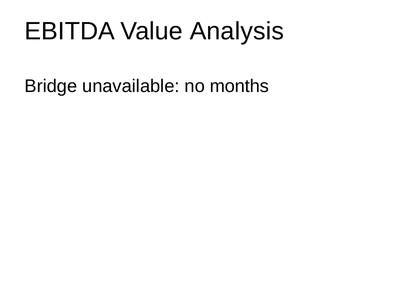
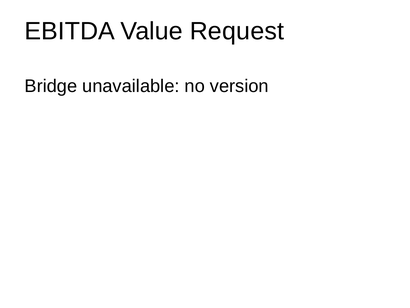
Analysis: Analysis -> Request
months: months -> version
